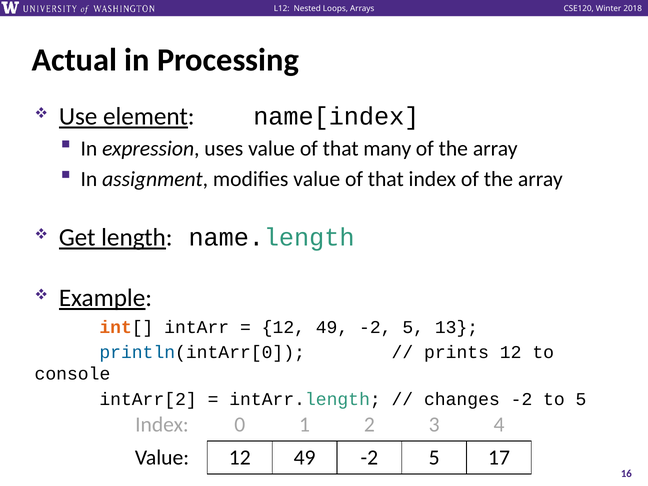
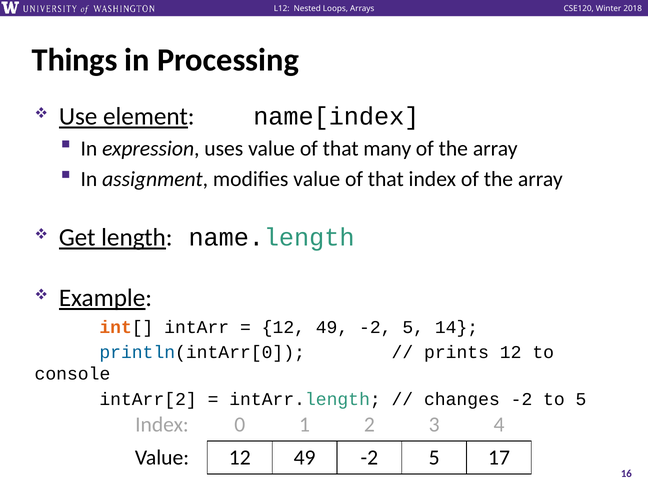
Actual: Actual -> Things
13: 13 -> 14
